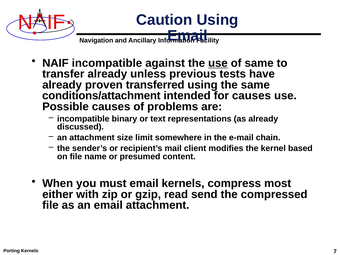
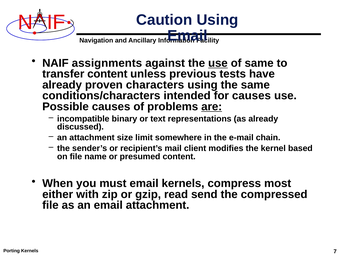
NAIF incompatible: incompatible -> assignments
transfer already: already -> content
transferred: transferred -> characters
conditions/attachment: conditions/attachment -> conditions/characters
are underline: none -> present
